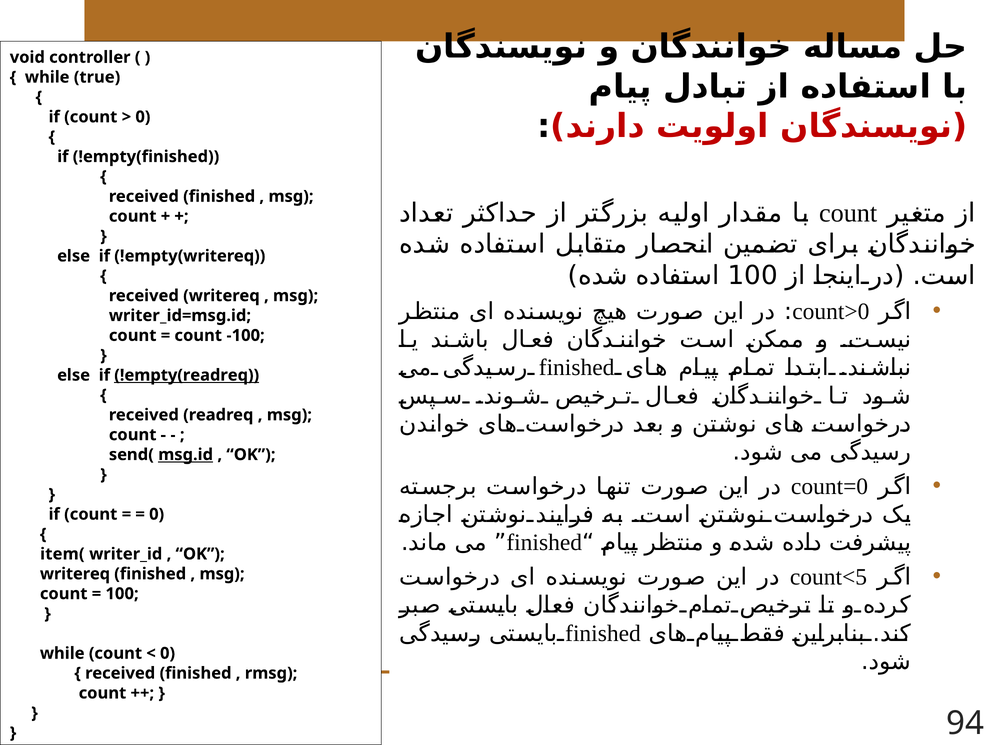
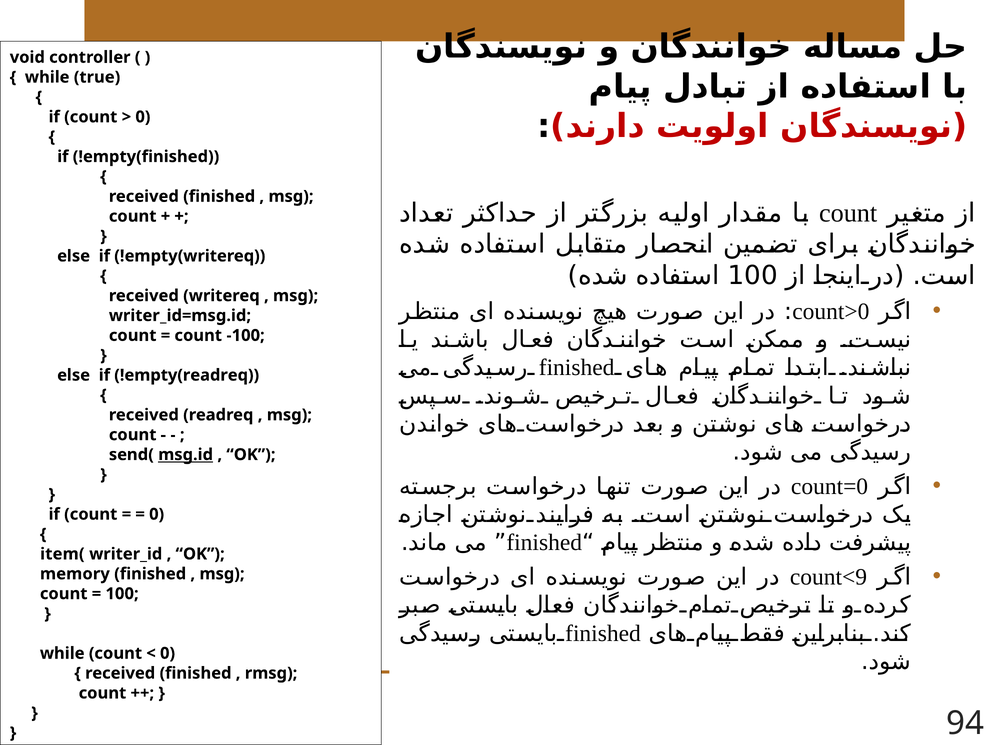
!empty(readreq underline: present -> none
count<5: count<5 -> count<9
writereq at (75, 574): writereq -> memory
